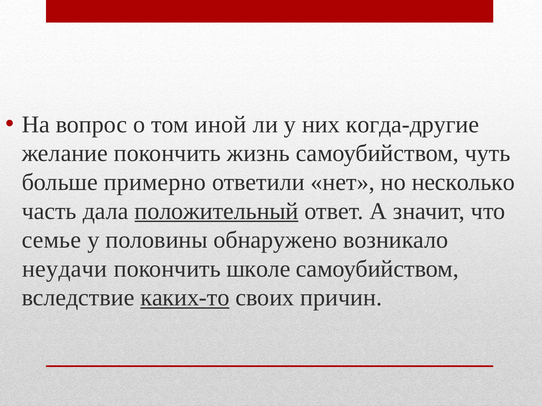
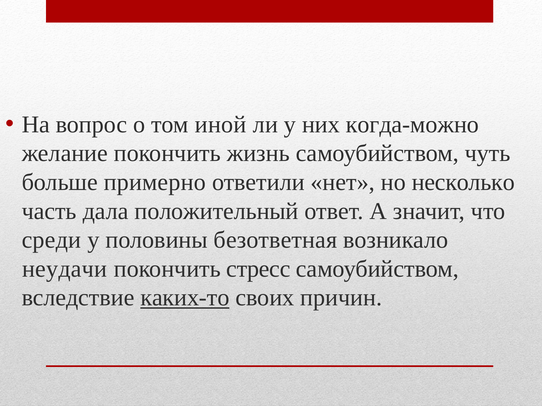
когда-другие: когда-другие -> когда-можно
положительный underline: present -> none
семье: семье -> среди
обнаружено: обнаружено -> безответная
школе: школе -> стресс
